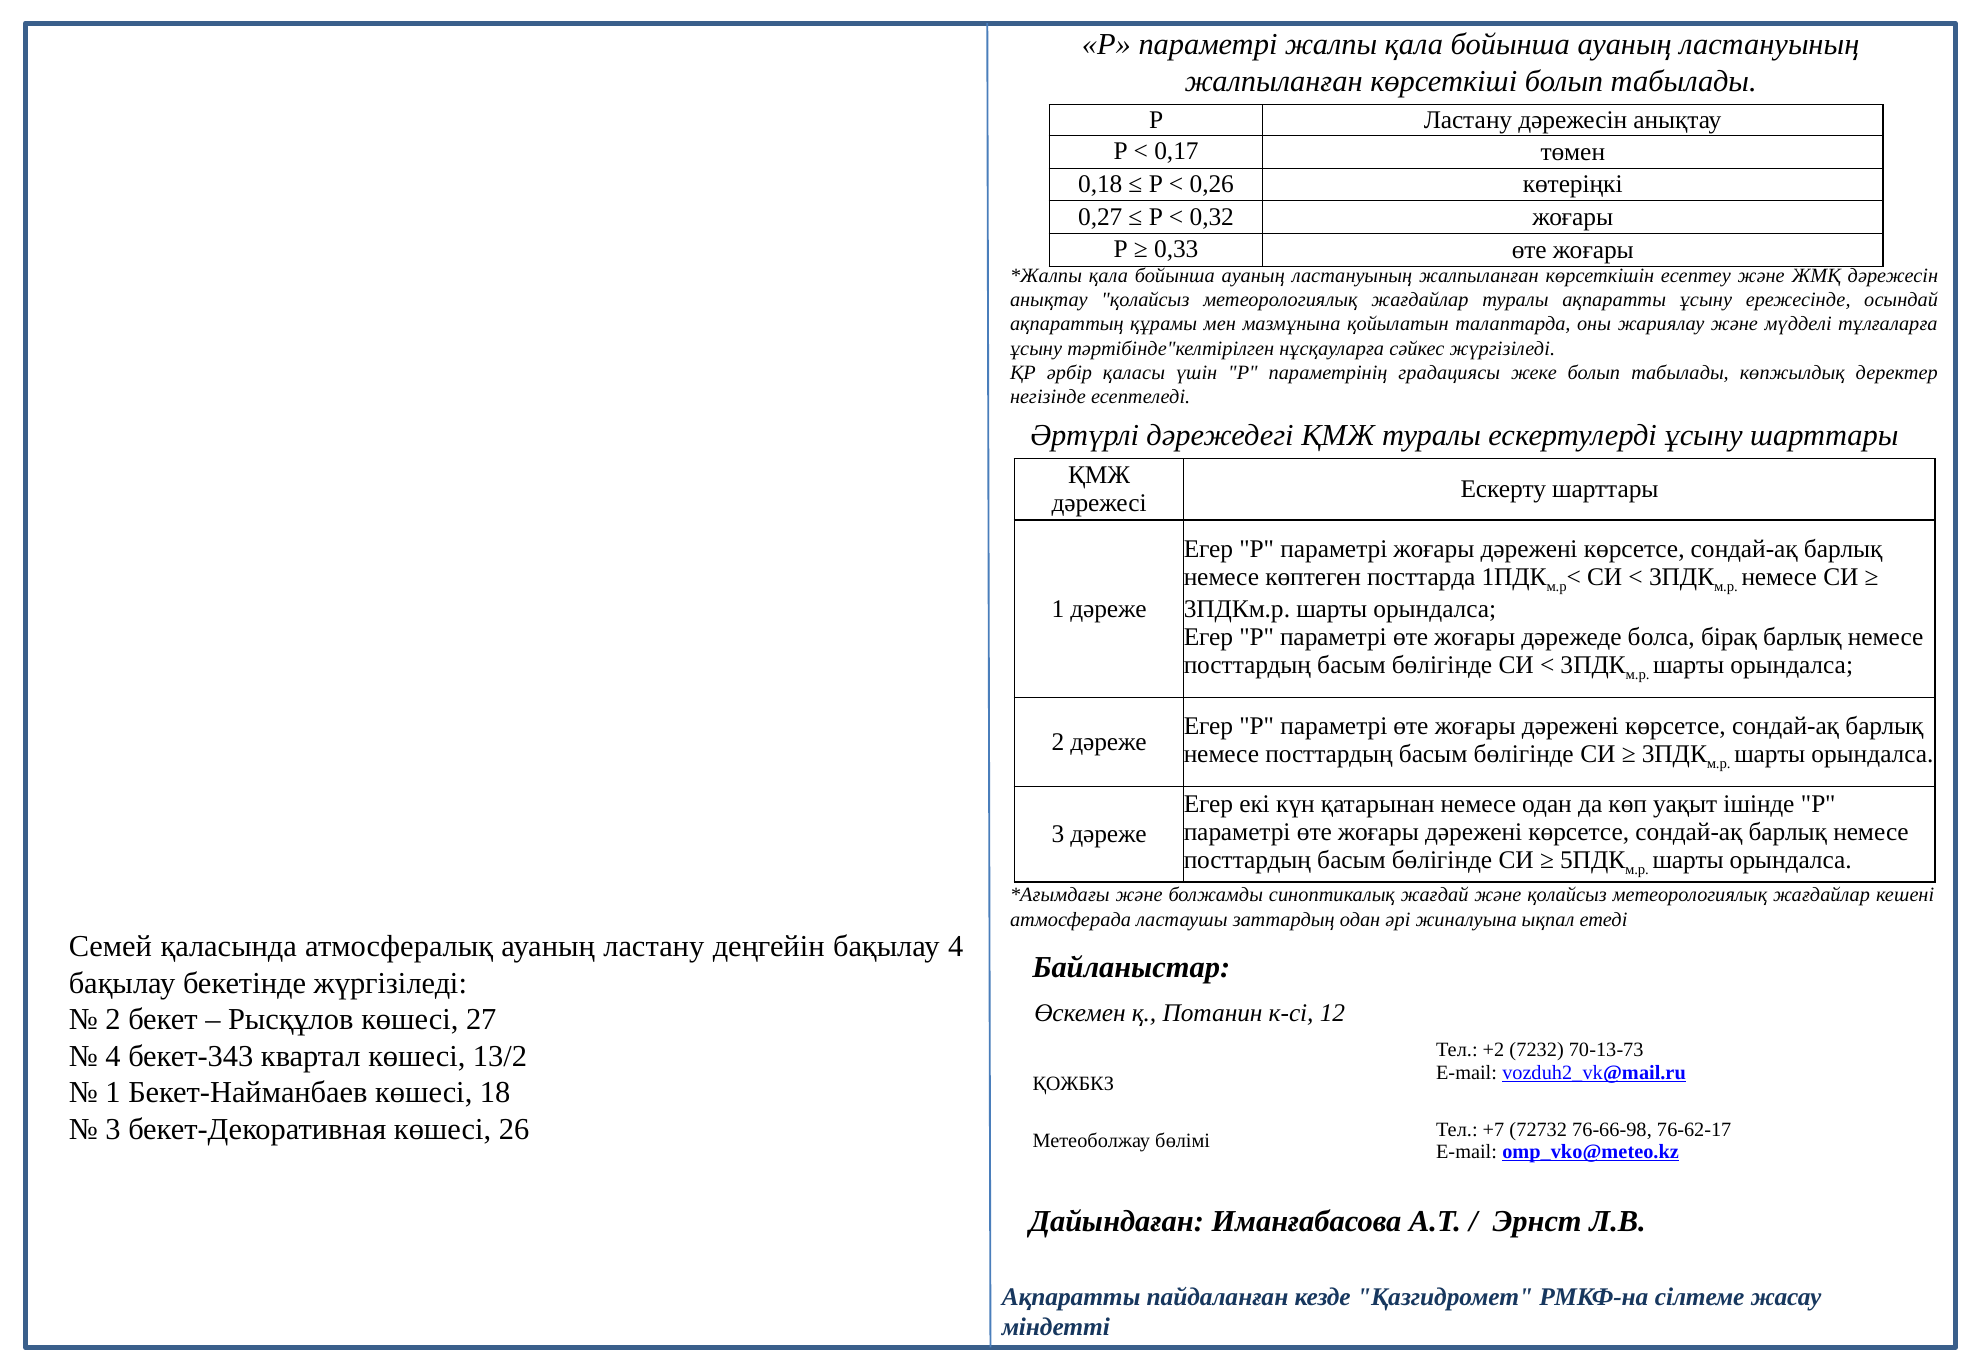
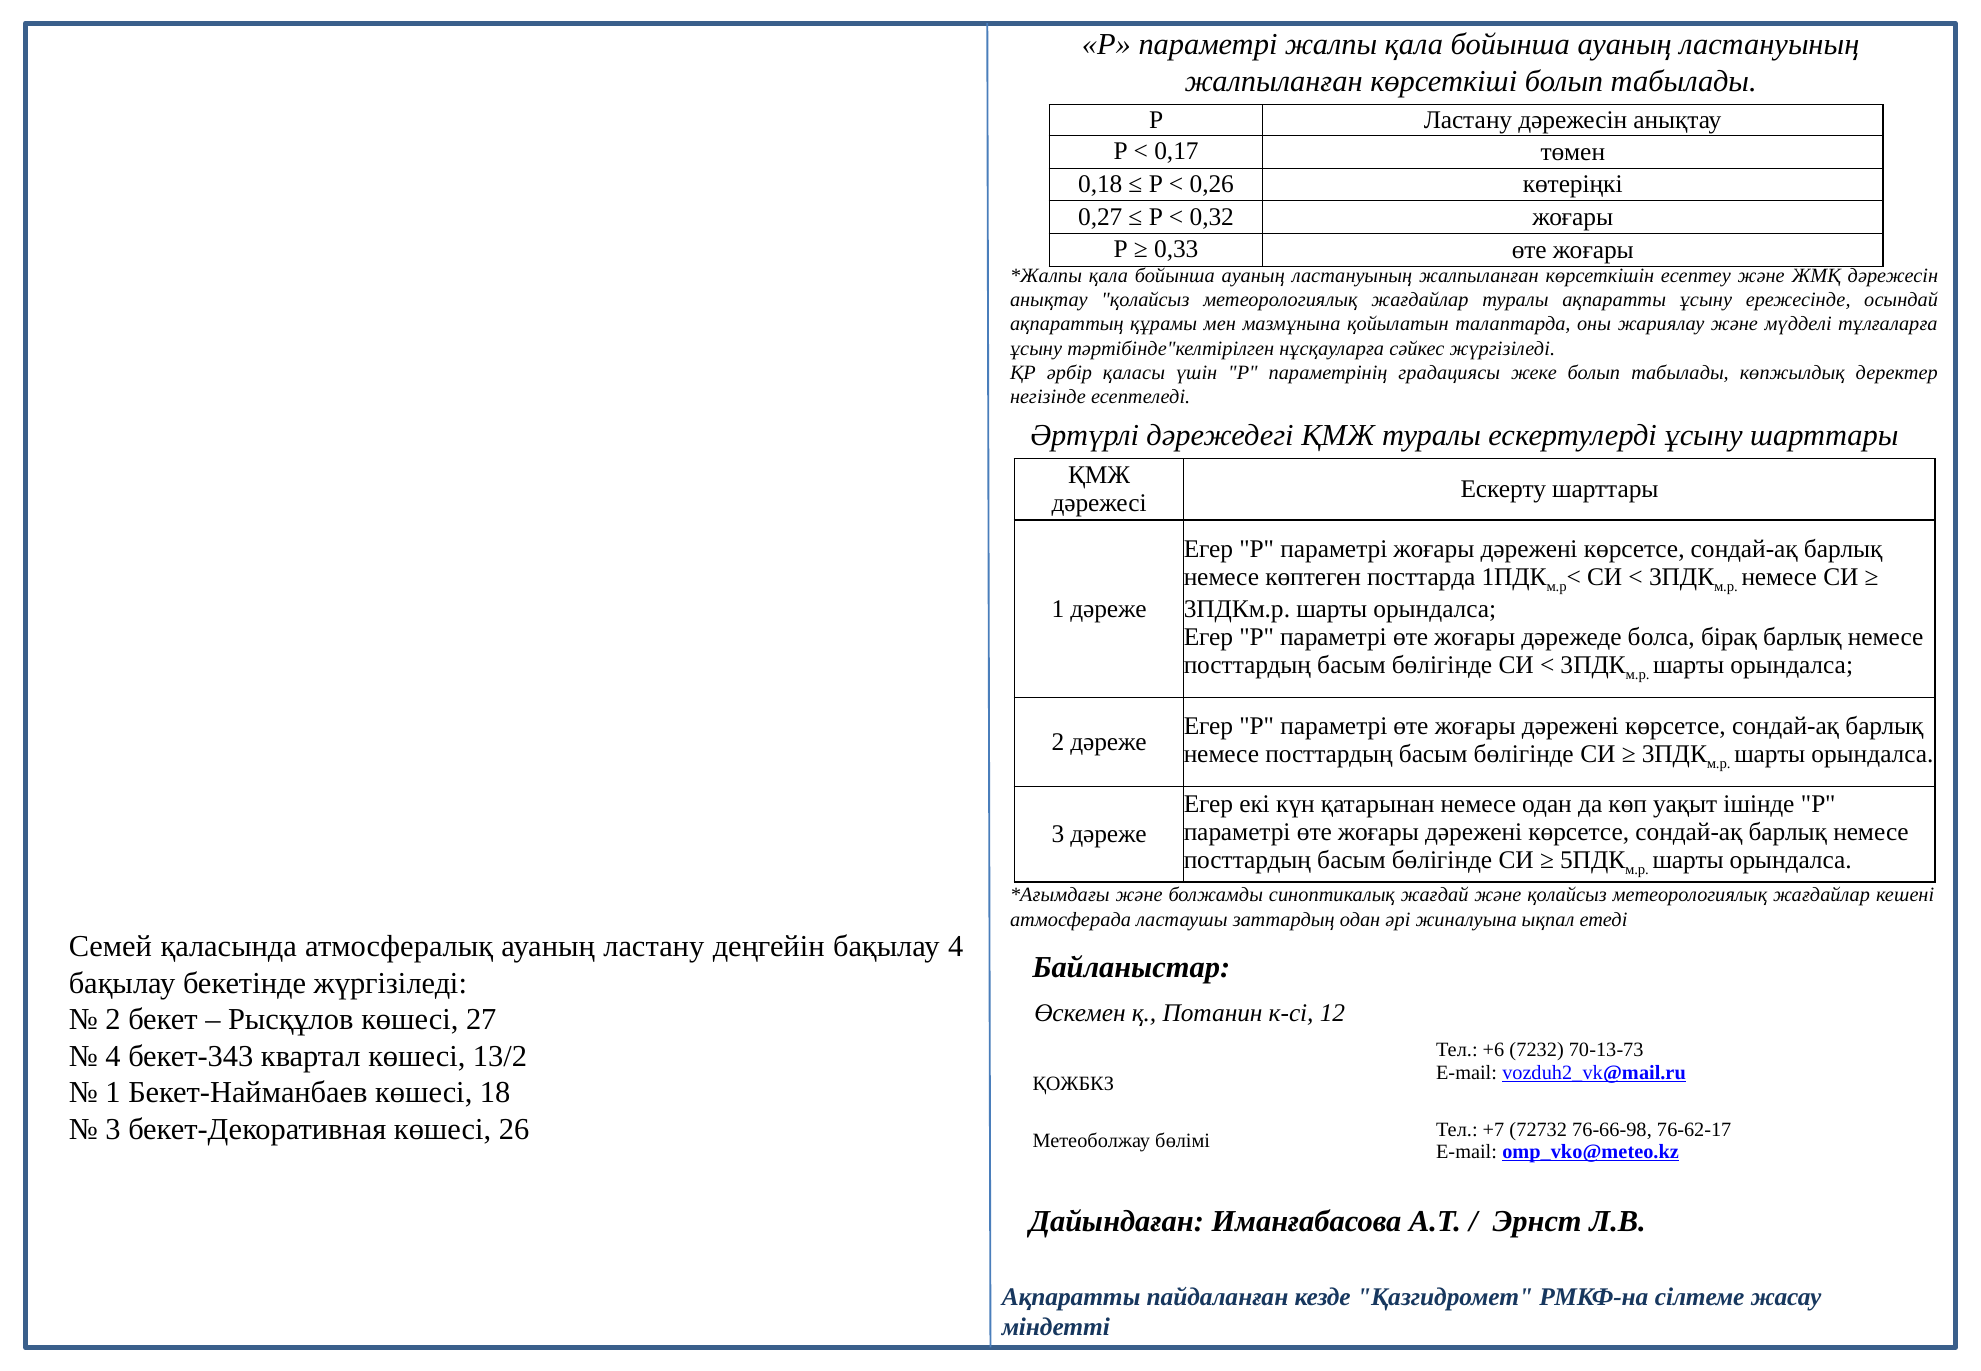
+2: +2 -> +6
